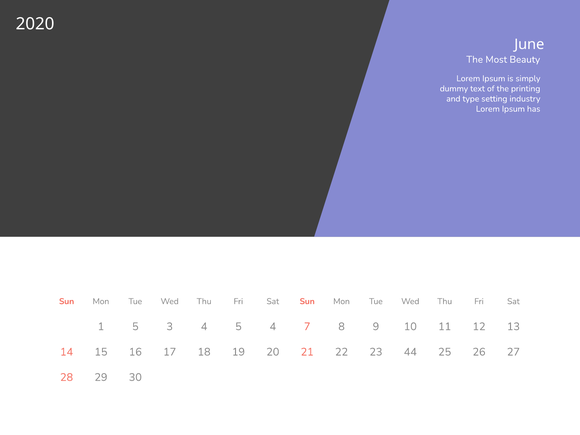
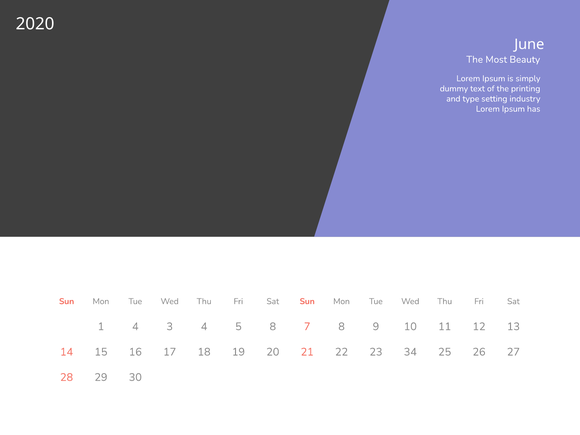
1 5: 5 -> 4
5 4: 4 -> 8
44: 44 -> 34
